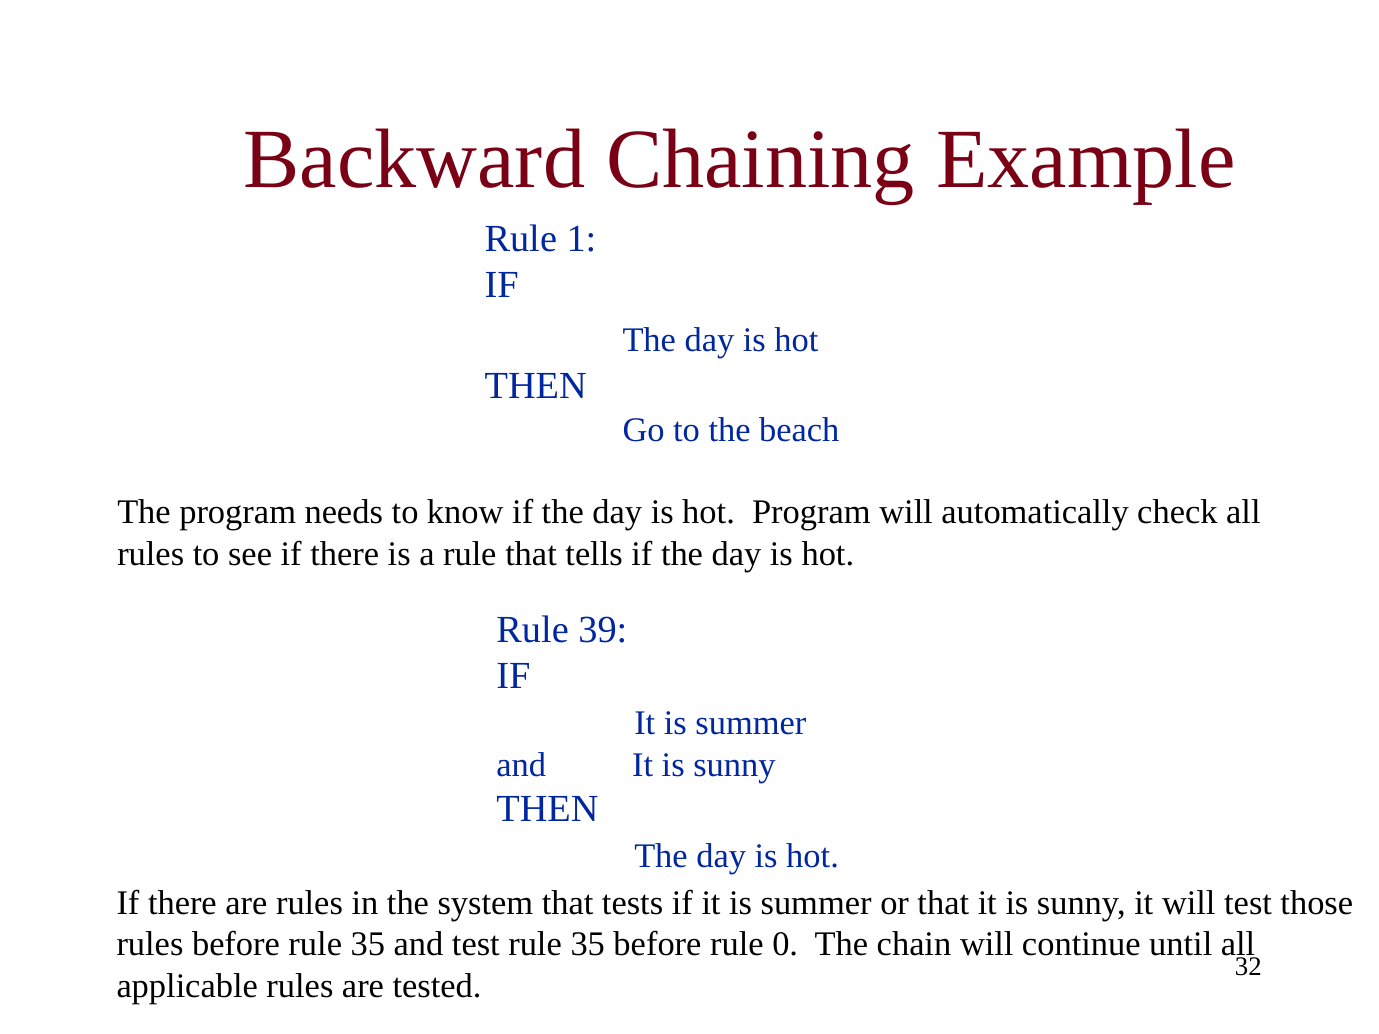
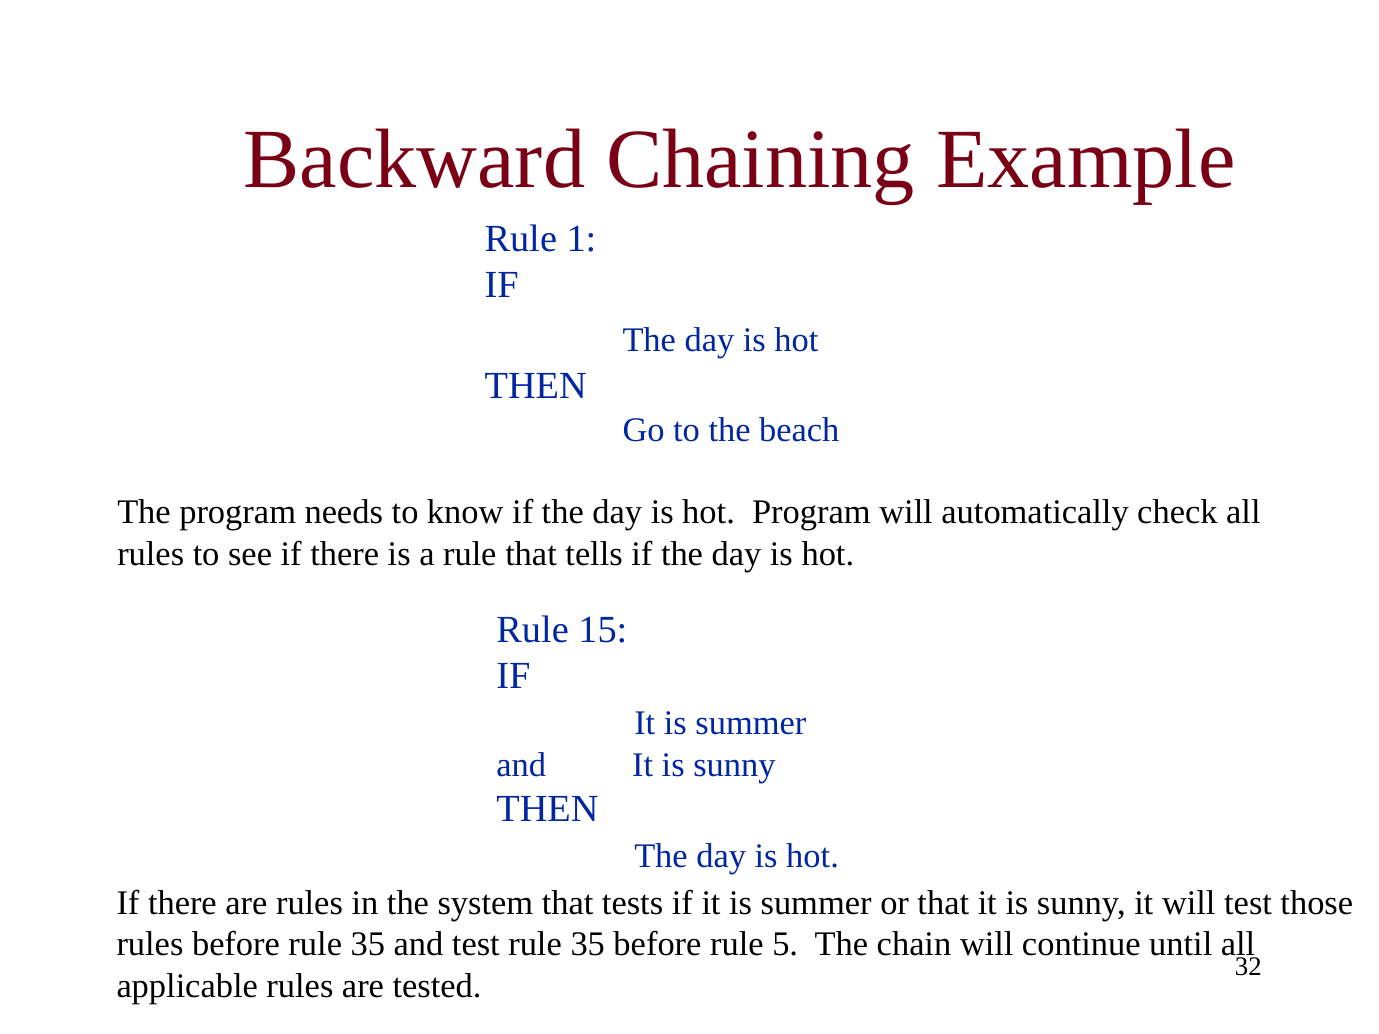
39: 39 -> 15
0: 0 -> 5
